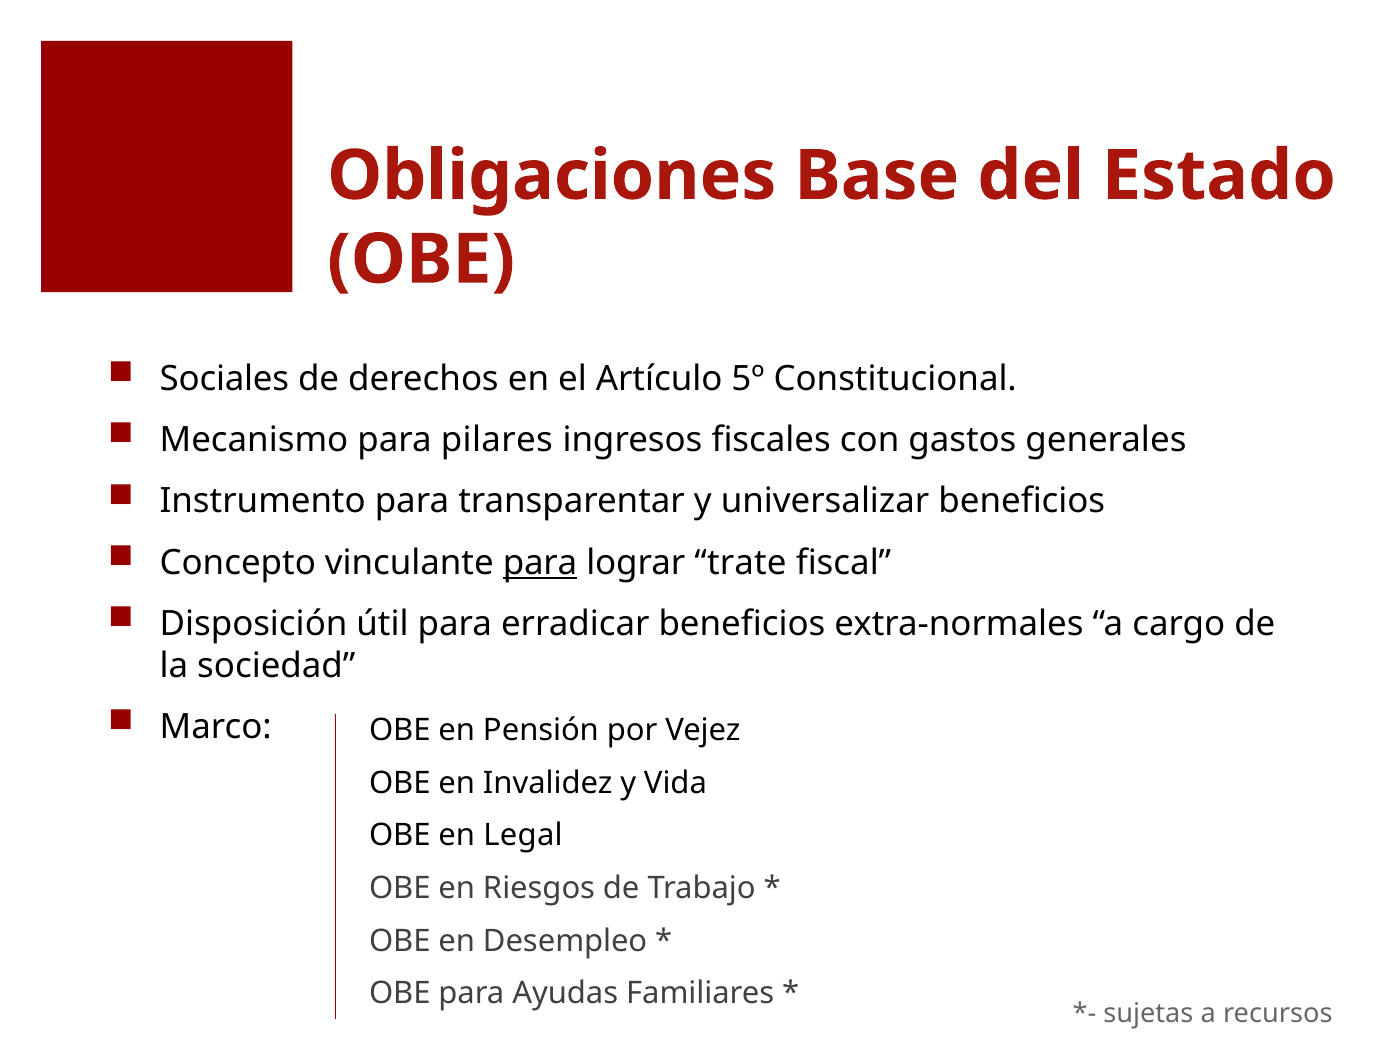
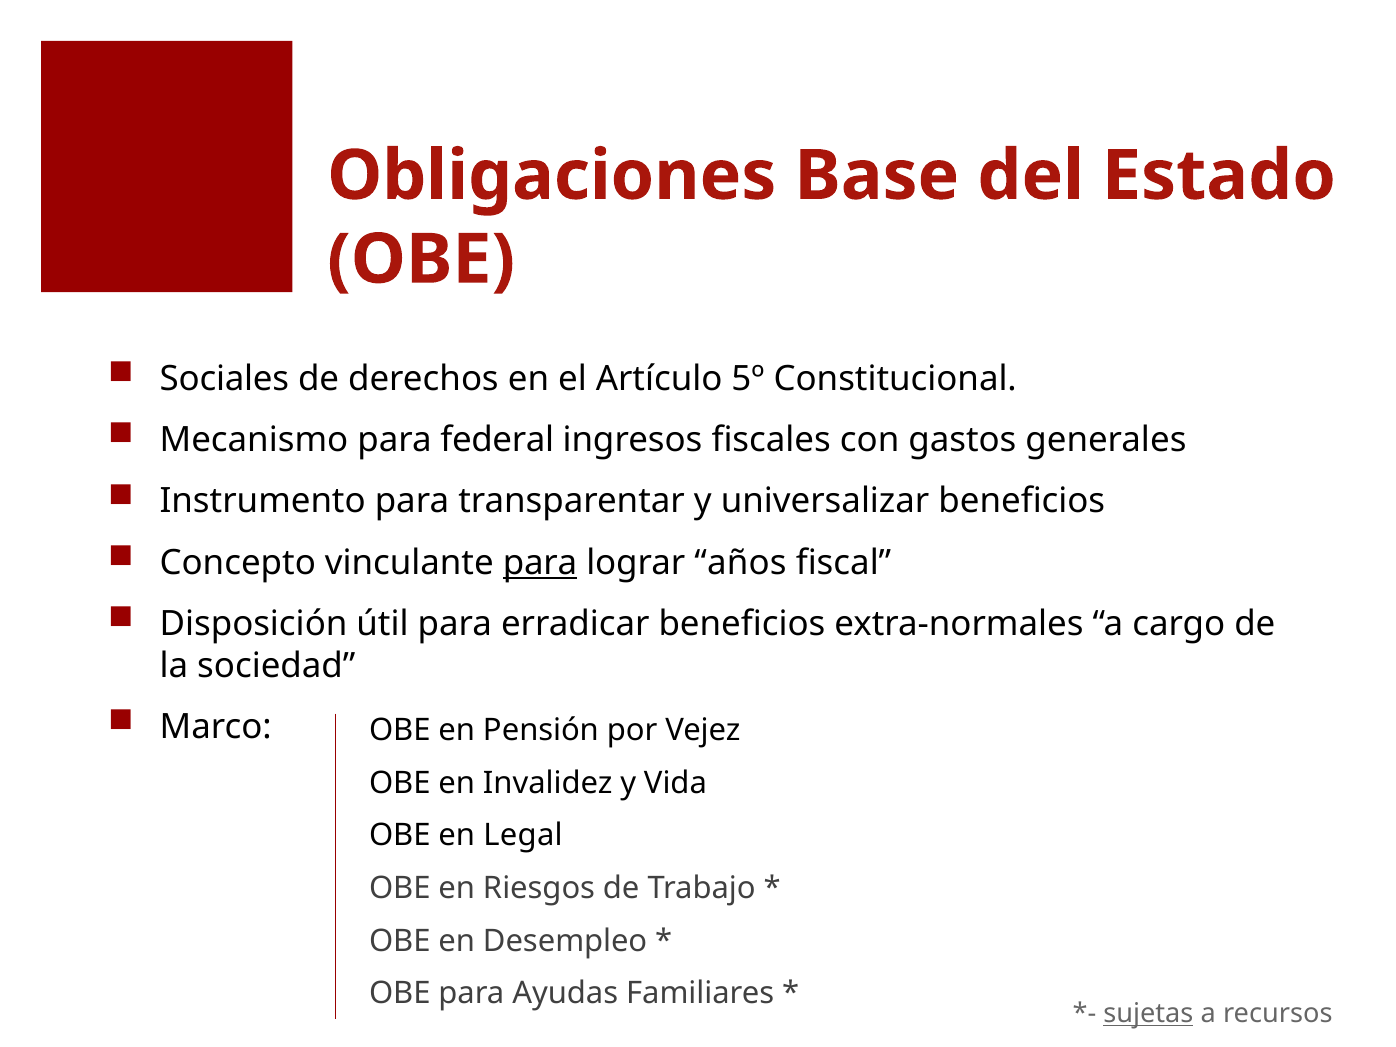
pilares: pilares -> federal
trate: trate -> años
sujetas underline: none -> present
